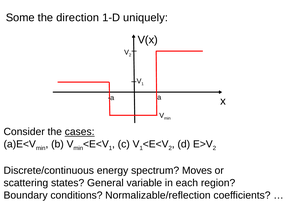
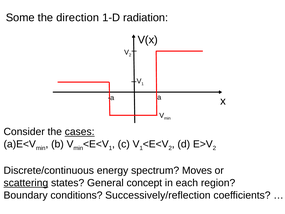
uniquely: uniquely -> radiation
scattering underline: none -> present
variable: variable -> concept
Normalizable/reflection: Normalizable/reflection -> Successively/reflection
